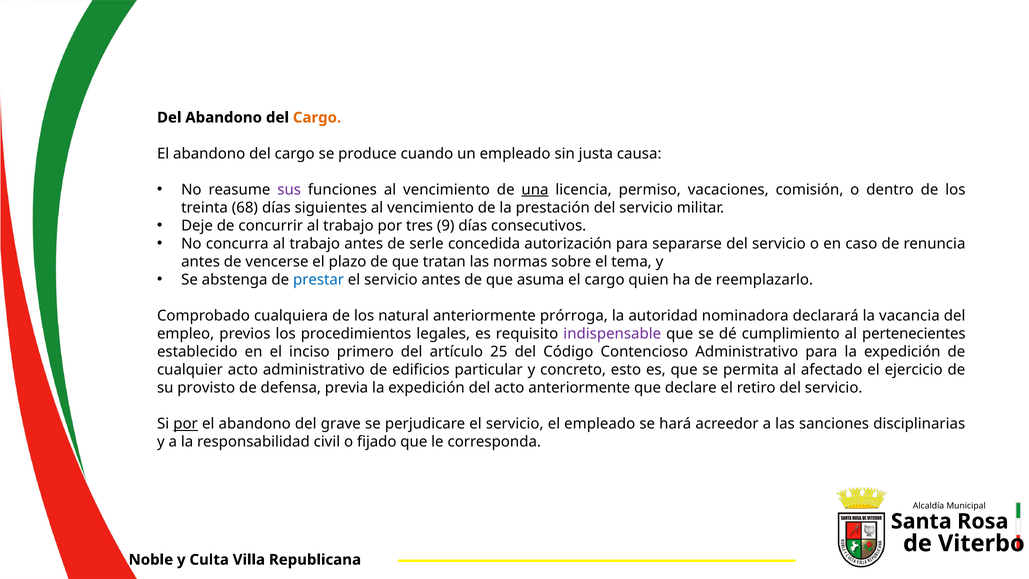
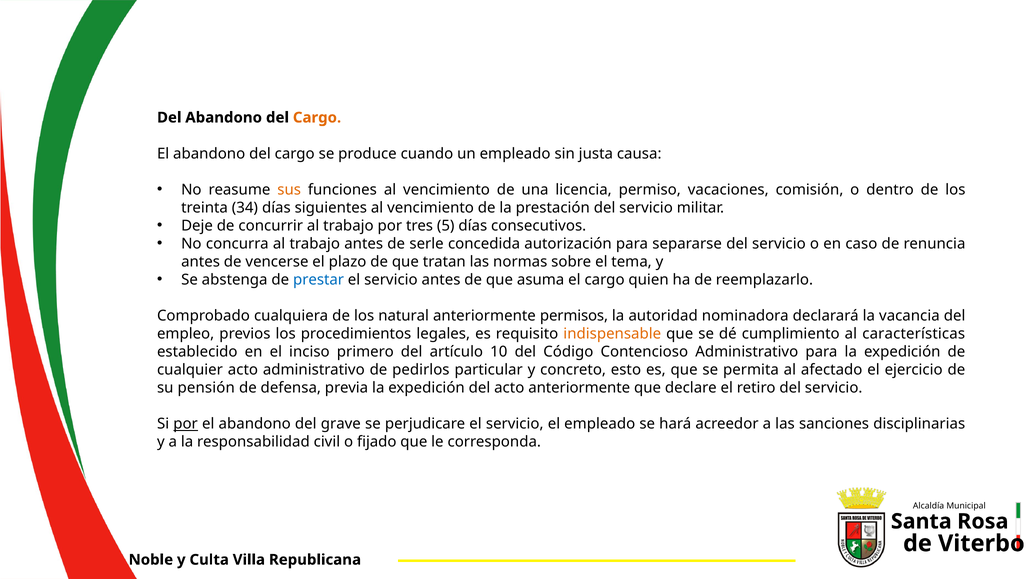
sus colour: purple -> orange
una underline: present -> none
68: 68 -> 34
9: 9 -> 5
prórroga: prórroga -> permisos
indispensable colour: purple -> orange
pertenecientes: pertenecientes -> características
25: 25 -> 10
edificios: edificios -> pedirlos
provisto: provisto -> pensión
